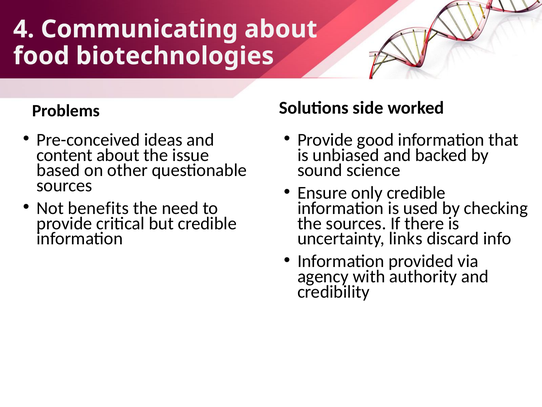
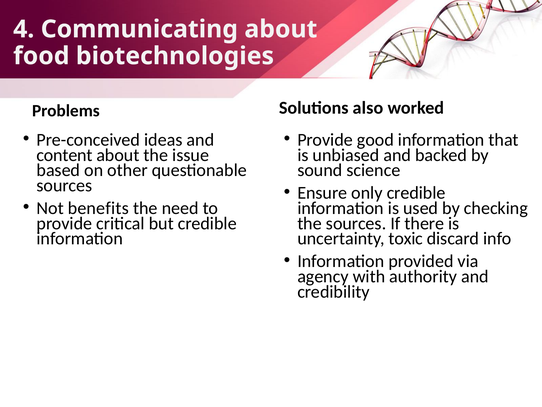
side: side -> also
links: links -> toxic
